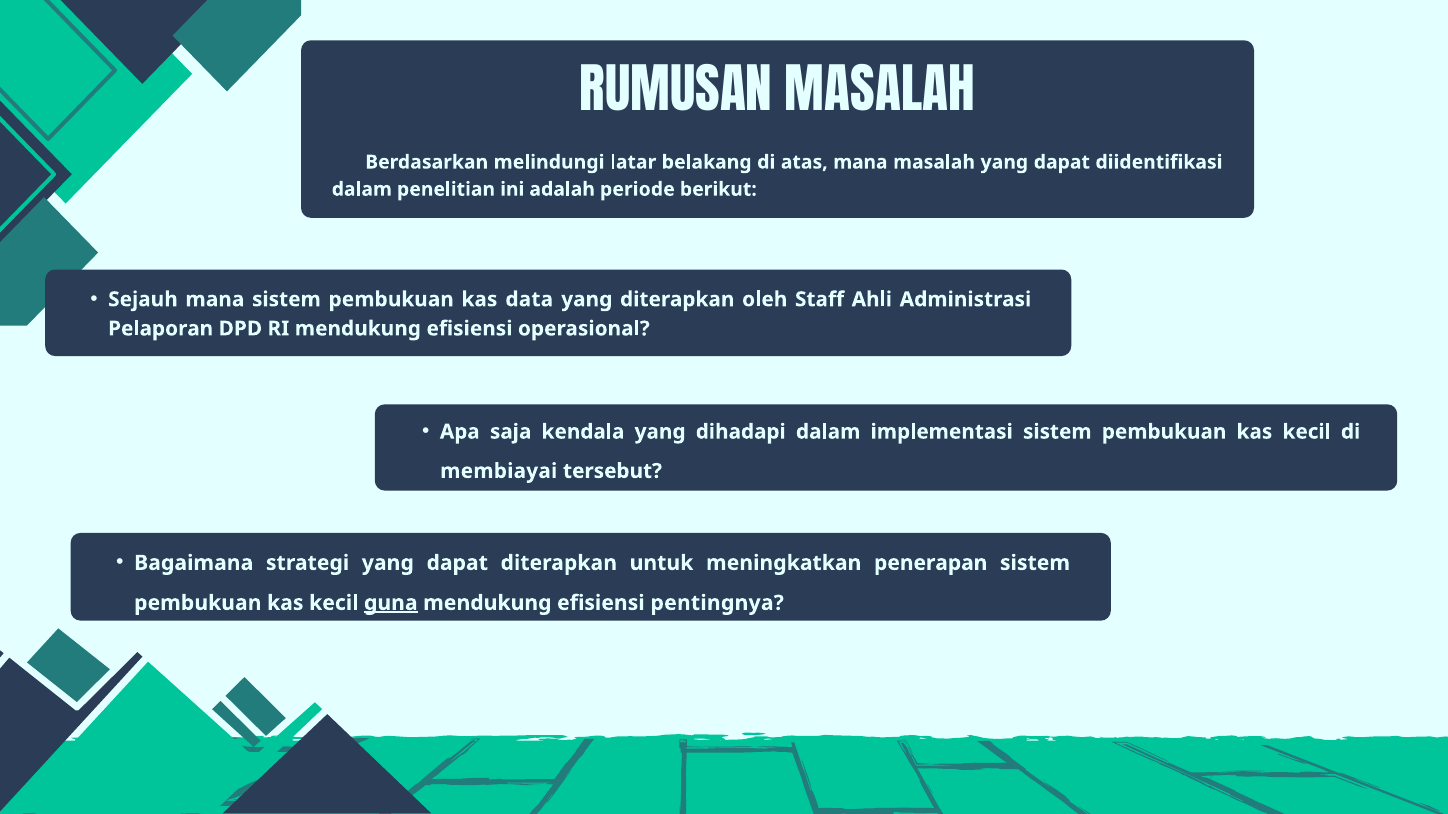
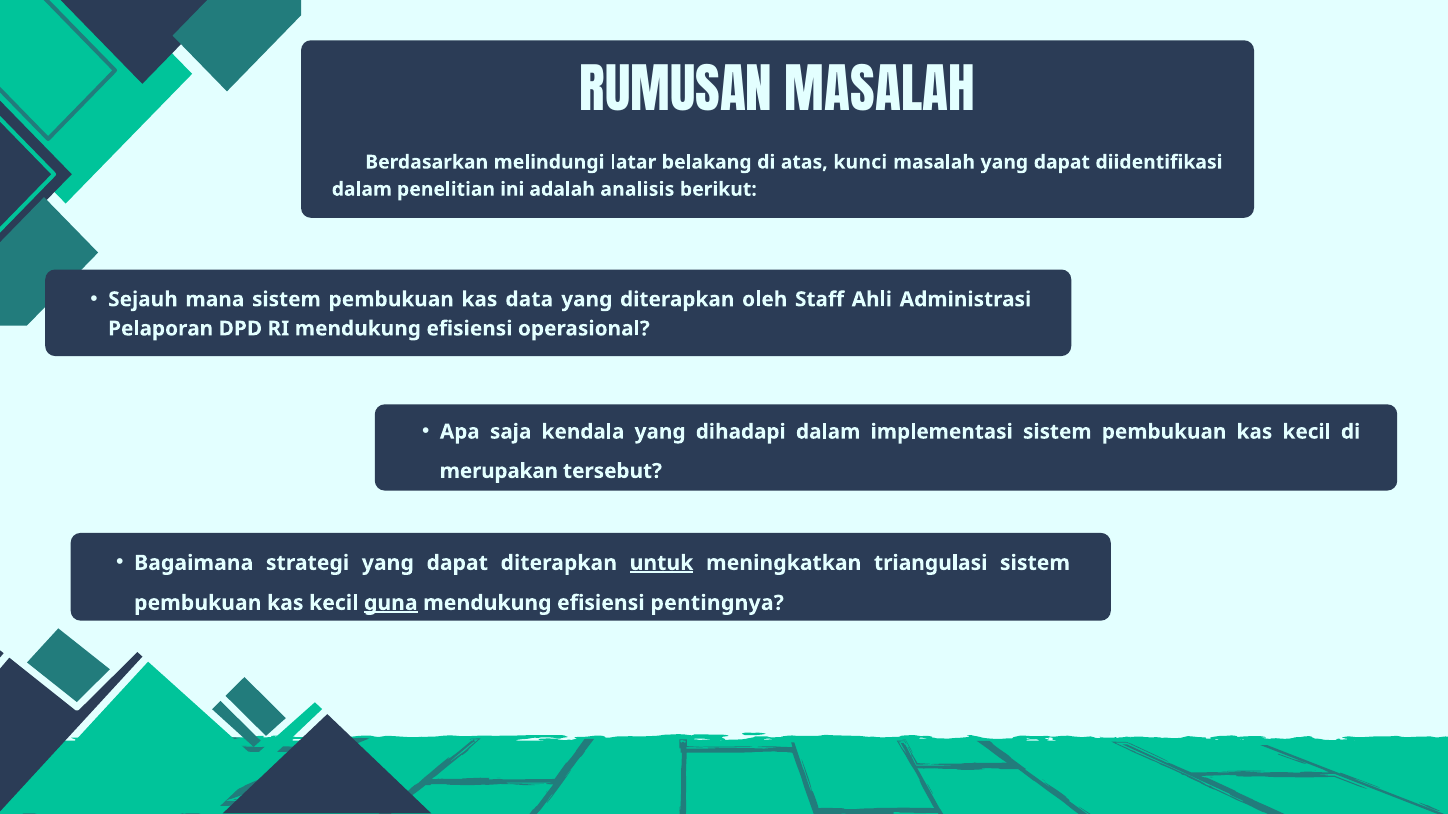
atas mana: mana -> kunci
periode: periode -> analisis
membiayai: membiayai -> merupakan
untuk underline: none -> present
penerapan: penerapan -> triangulasi
